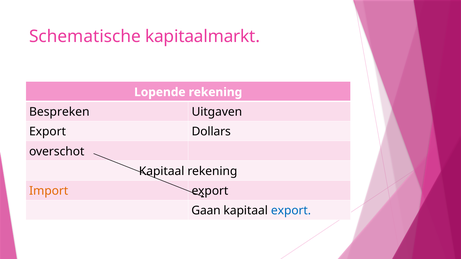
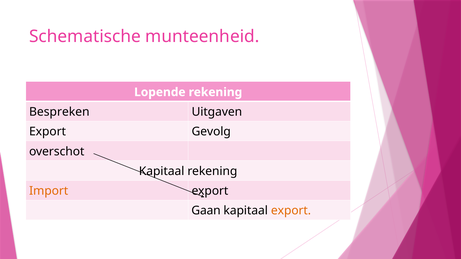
kapitaalmarkt: kapitaalmarkt -> munteenheid
Dollars: Dollars -> Gevolg
export at (291, 211) colour: blue -> orange
